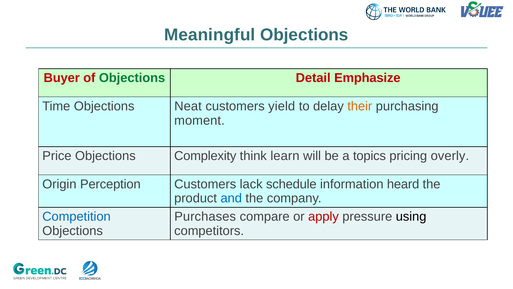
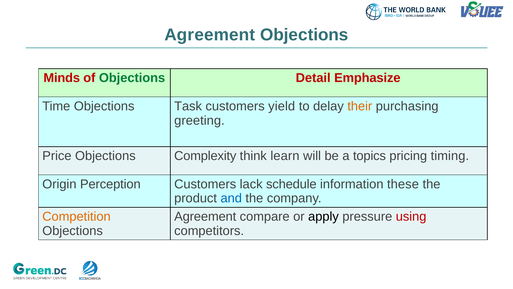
Meaningful at (210, 35): Meaningful -> Agreement
Buyer: Buyer -> Minds
Neat: Neat -> Task
moment: moment -> greeting
overly: overly -> timing
heard: heard -> these
Competition colour: blue -> orange
Purchases at (205, 216): Purchases -> Agreement
apply colour: red -> black
using colour: black -> red
